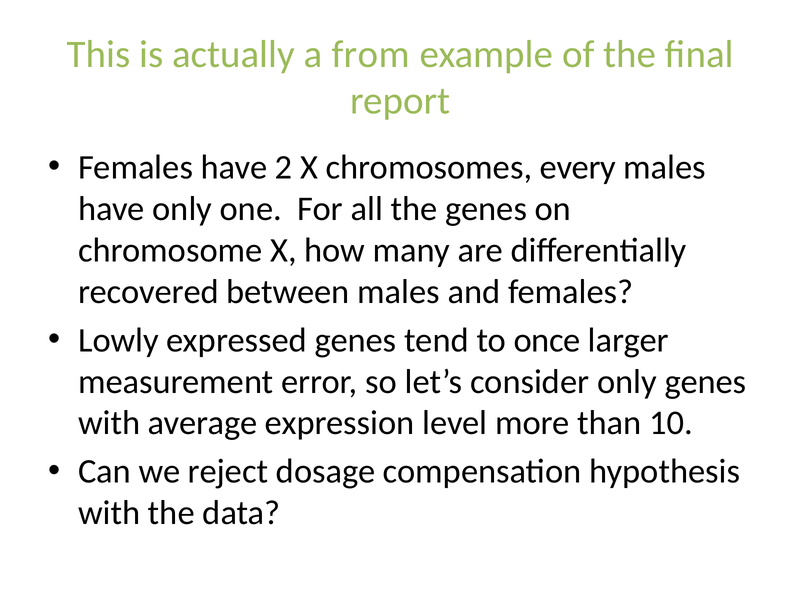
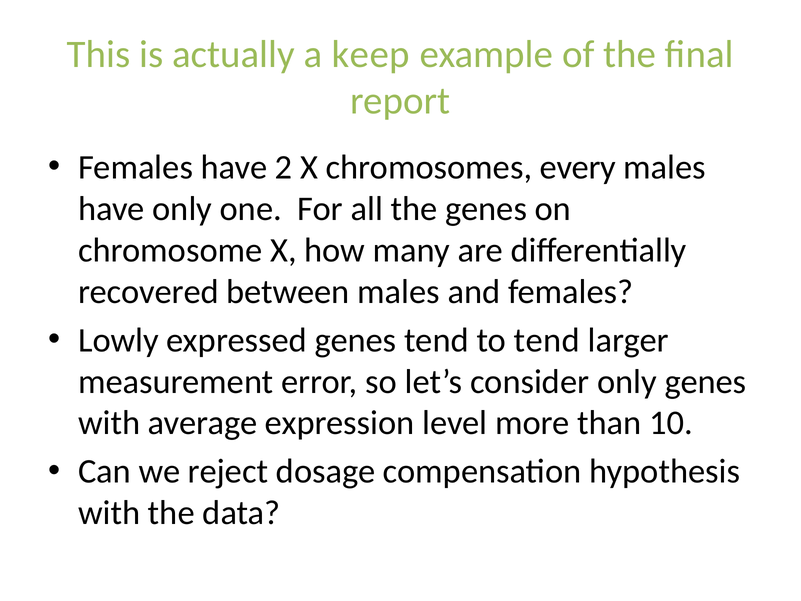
from: from -> keep
to once: once -> tend
